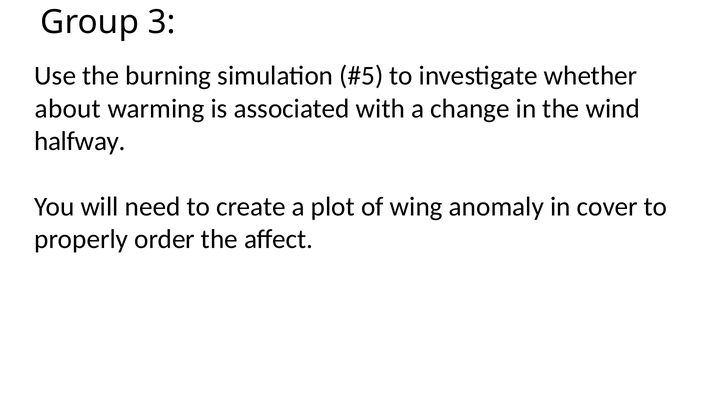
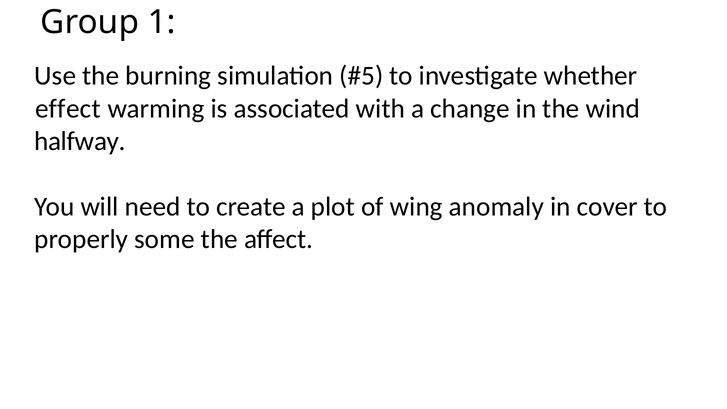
3: 3 -> 1
about: about -> effect
order: order -> some
